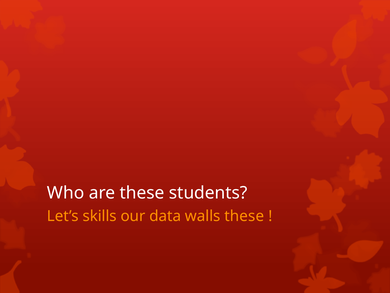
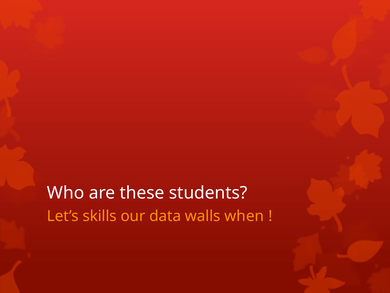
walls these: these -> when
